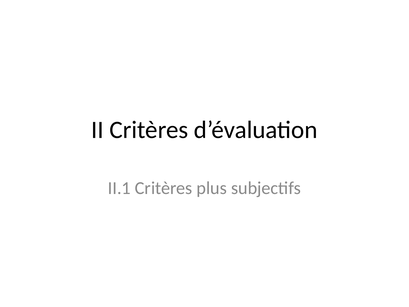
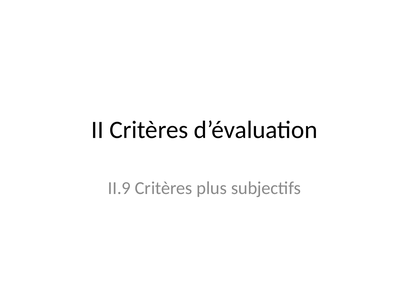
II.1: II.1 -> II.9
